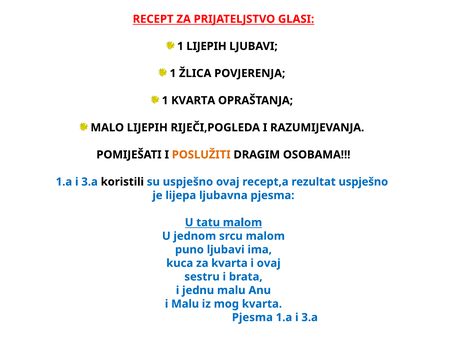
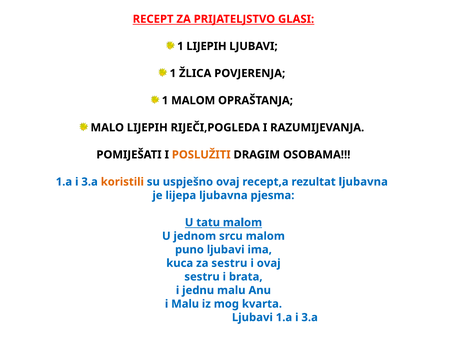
1 KVARTA: KVARTA -> MALOM
koristili colour: black -> orange
rezultat uspješno: uspješno -> ljubavna
za kvarta: kvarta -> sestru
Pjesma at (252, 317): Pjesma -> Ljubavi
